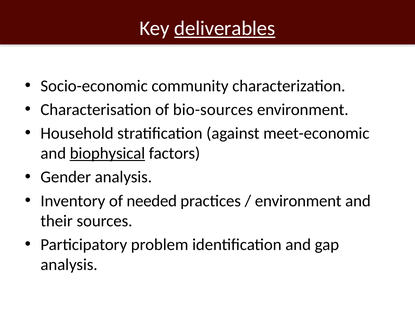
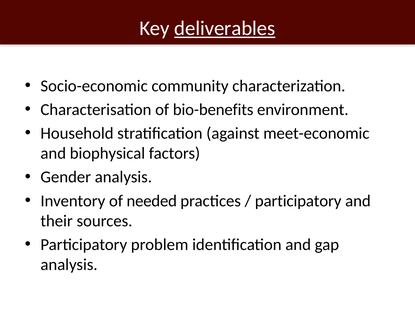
bio-sources: bio-sources -> bio-benefits
biophysical underline: present -> none
environment at (298, 201): environment -> participatory
